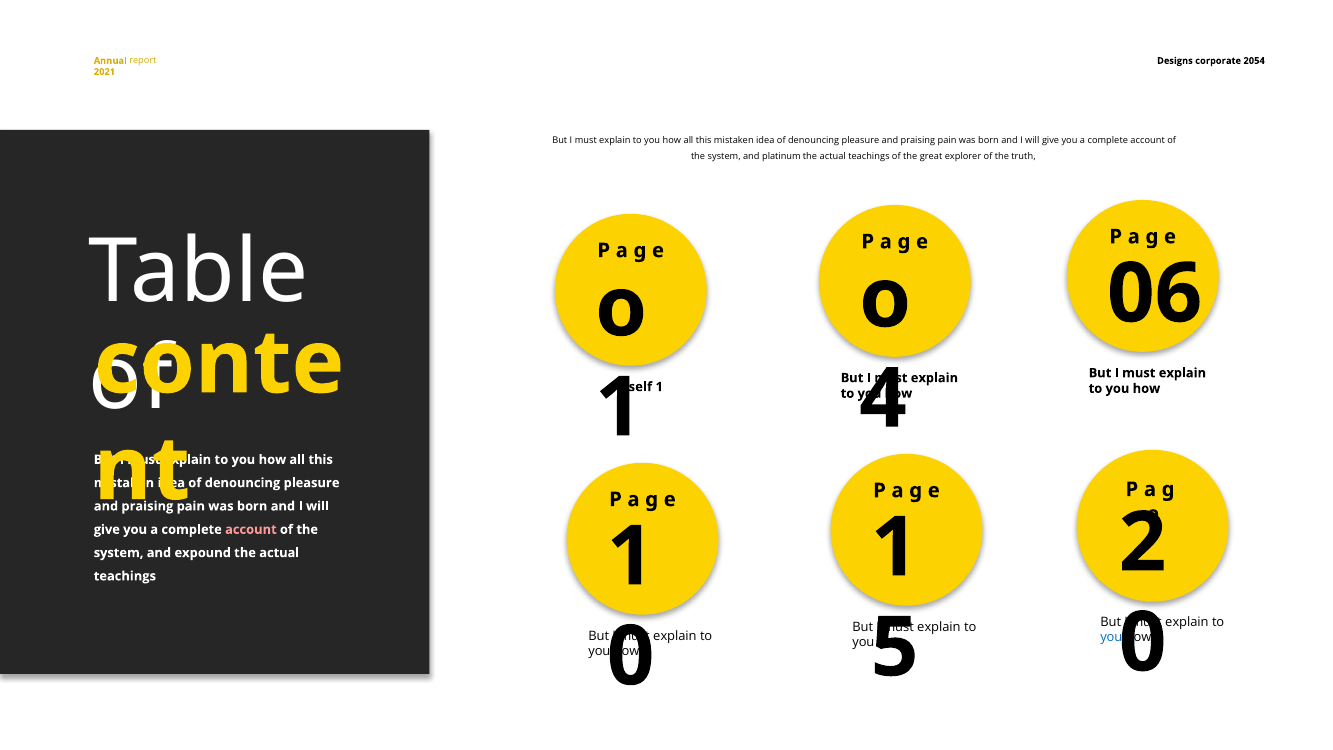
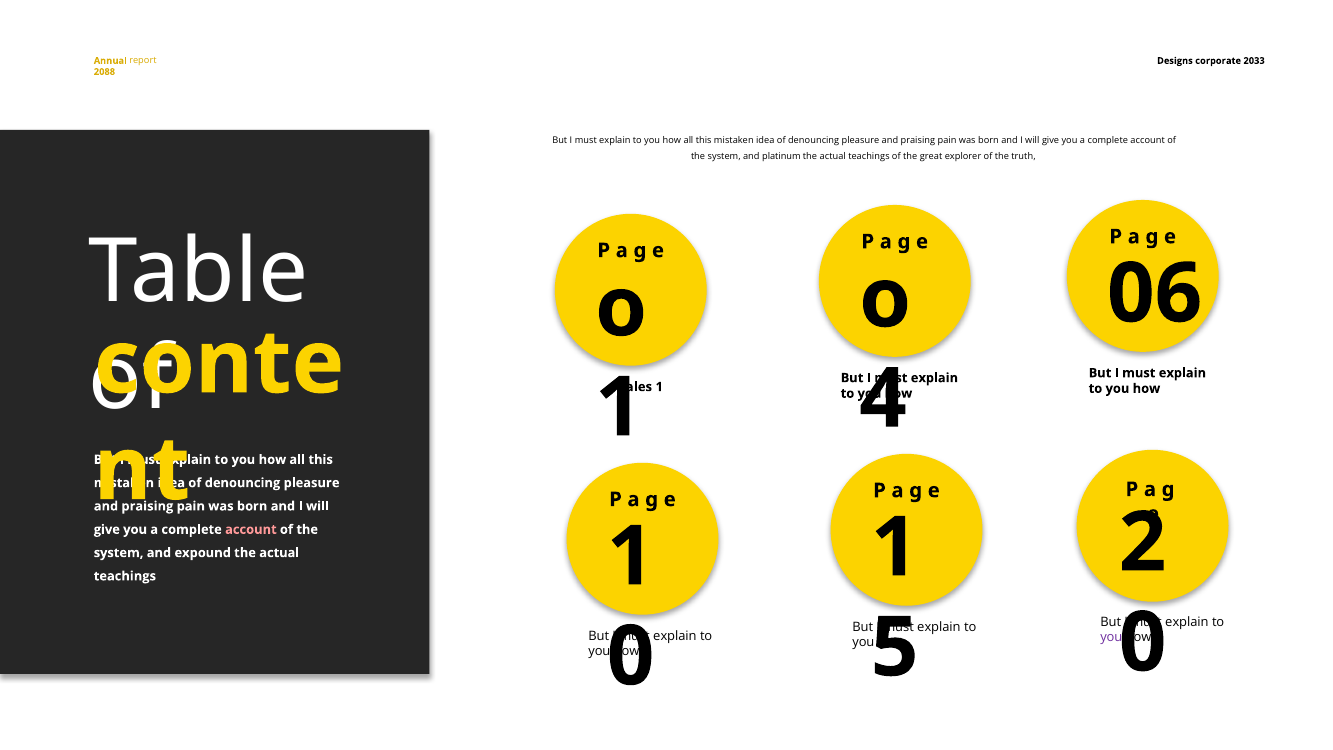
2054: 2054 -> 2033
2021: 2021 -> 2088
Itself: Itself -> Sales
you at (1111, 637) colour: blue -> purple
